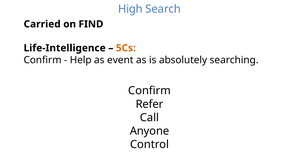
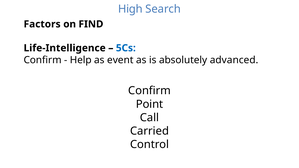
Carried: Carried -> Factors
5Cs colour: orange -> blue
searching: searching -> advanced
Refer: Refer -> Point
Anyone: Anyone -> Carried
